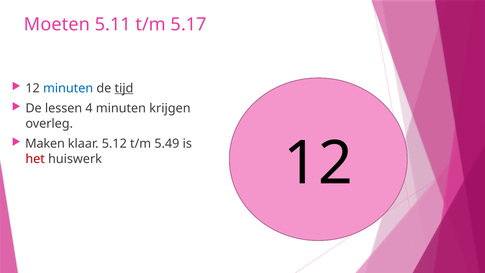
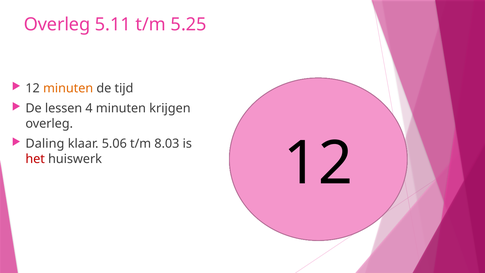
Moeten at (57, 24): Moeten -> Overleg
5.17: 5.17 -> 5.25
minuten at (68, 88) colour: blue -> orange
tijd underline: present -> none
Maken: Maken -> Daling
5.12: 5.12 -> 5.06
5.49: 5.49 -> 8.03
